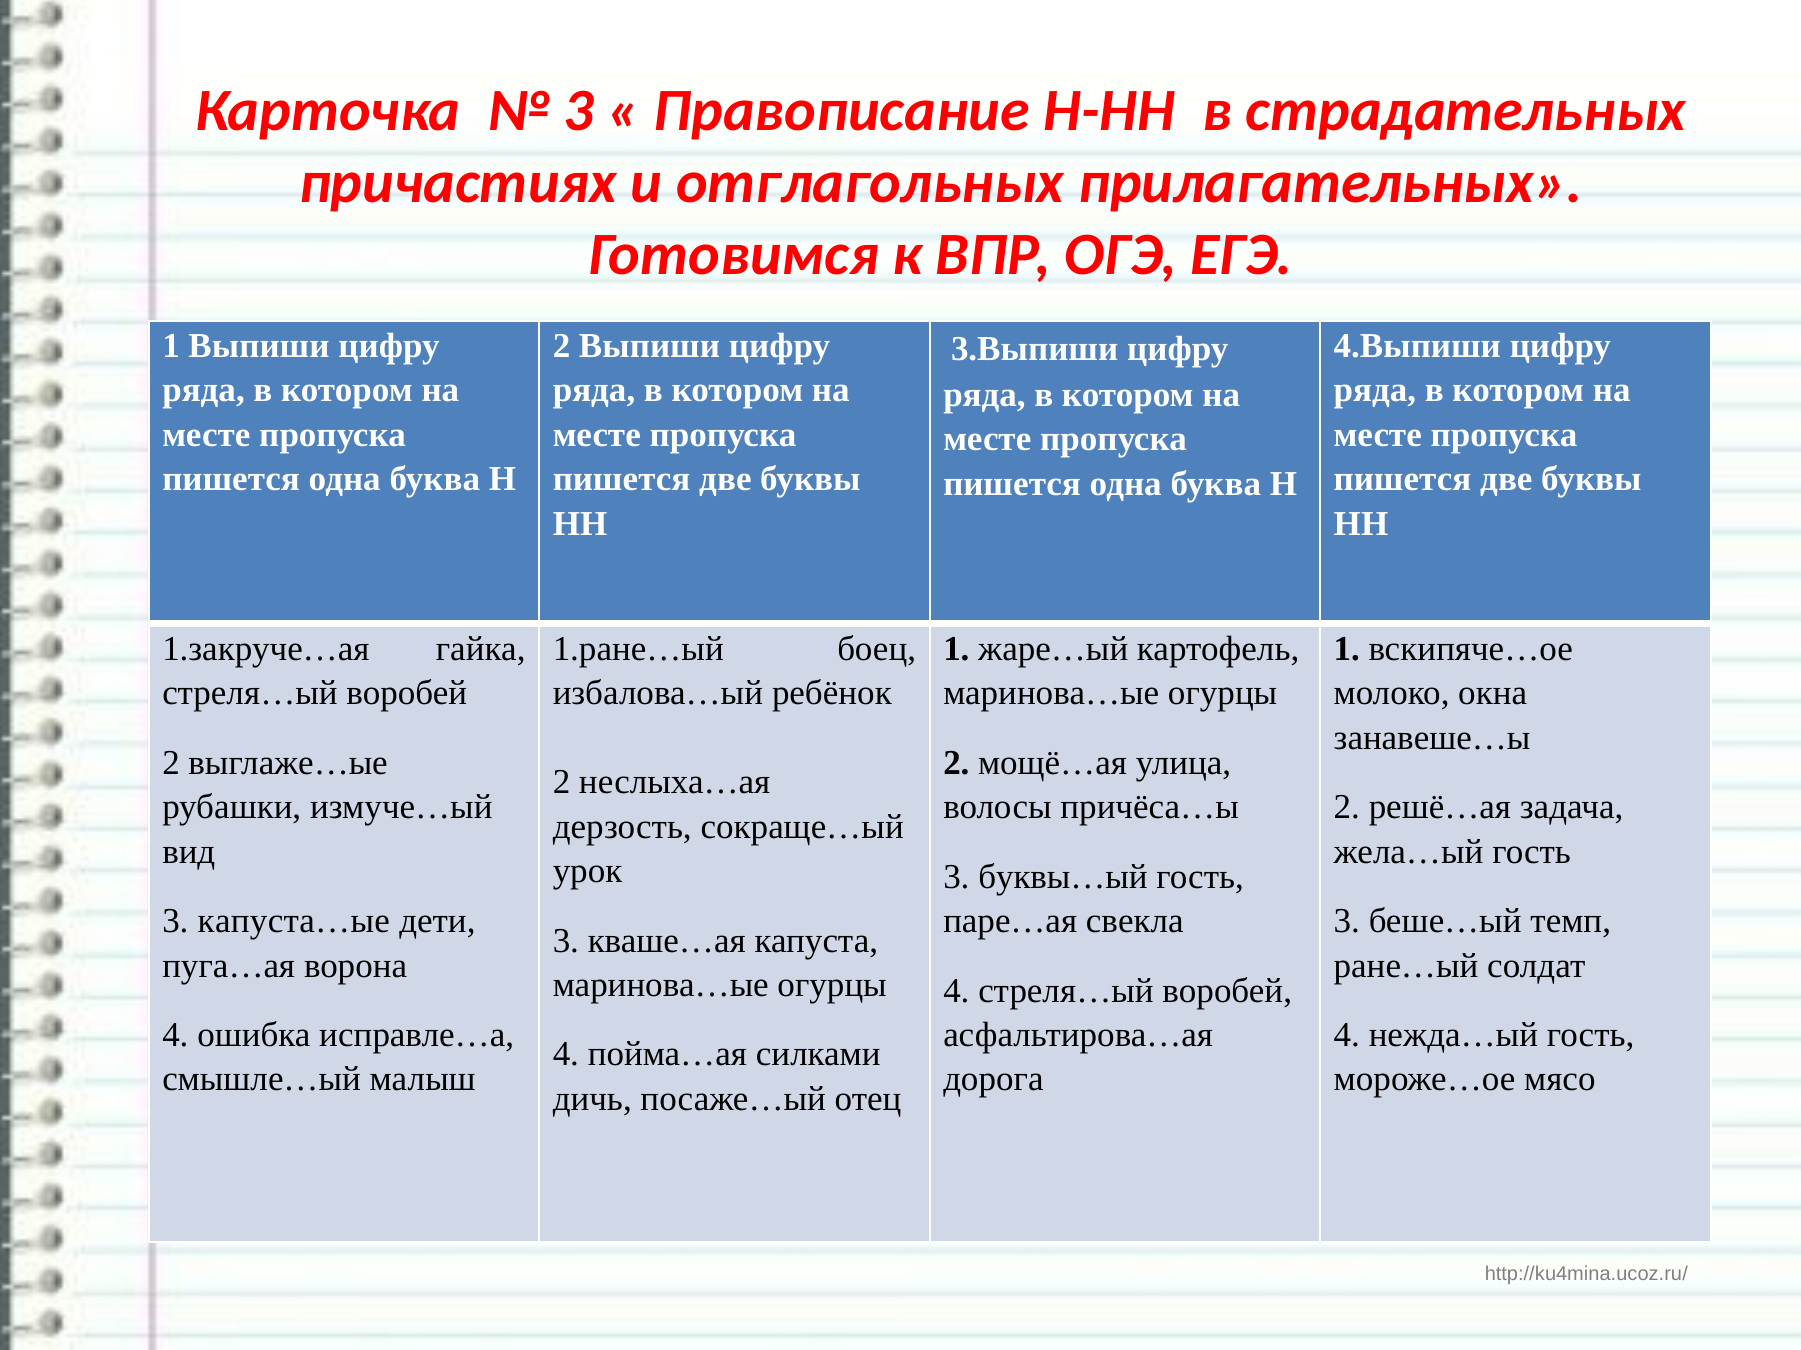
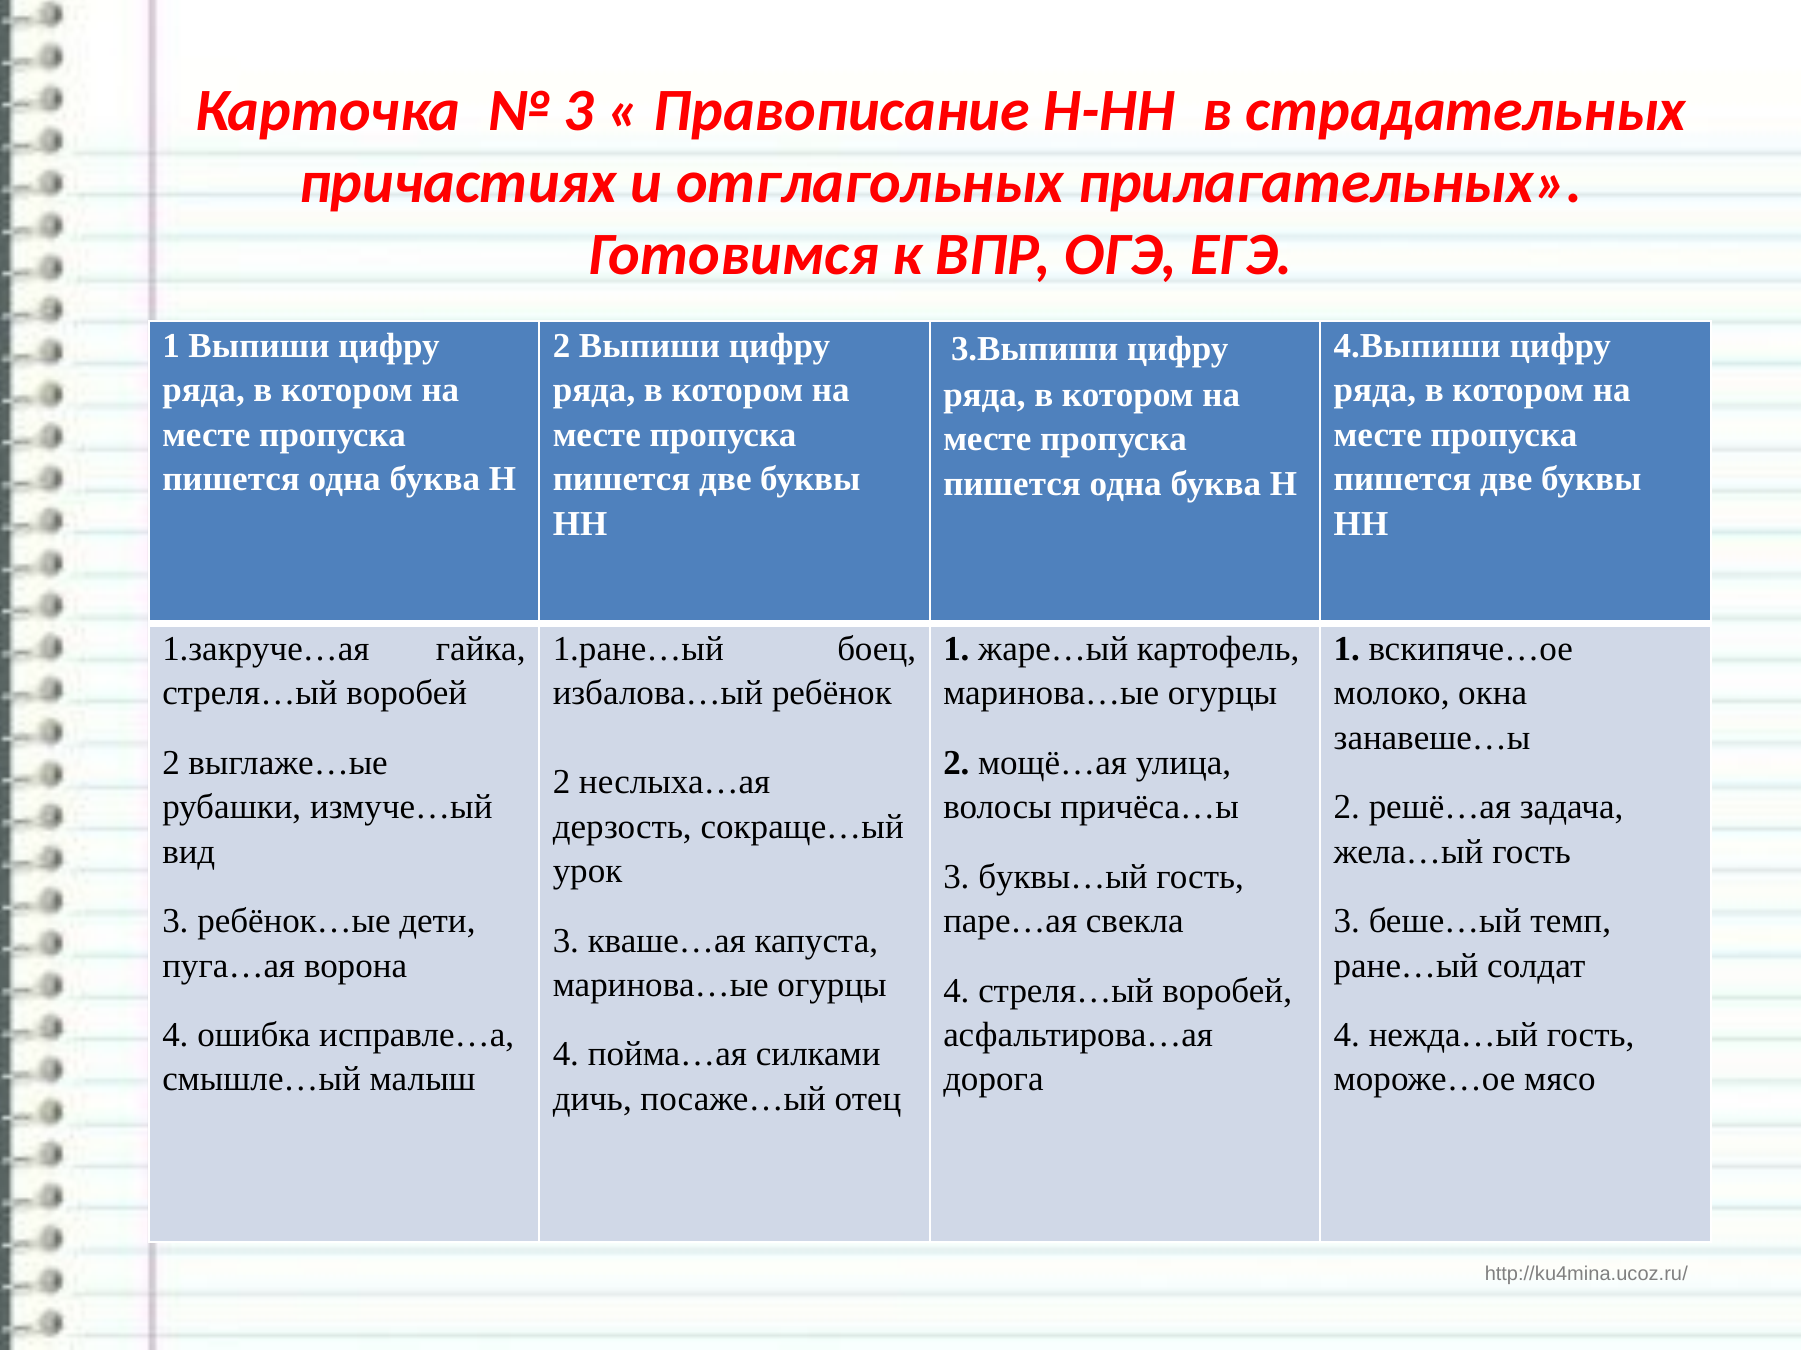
капуста…ые: капуста…ые -> ребёнок…ые
